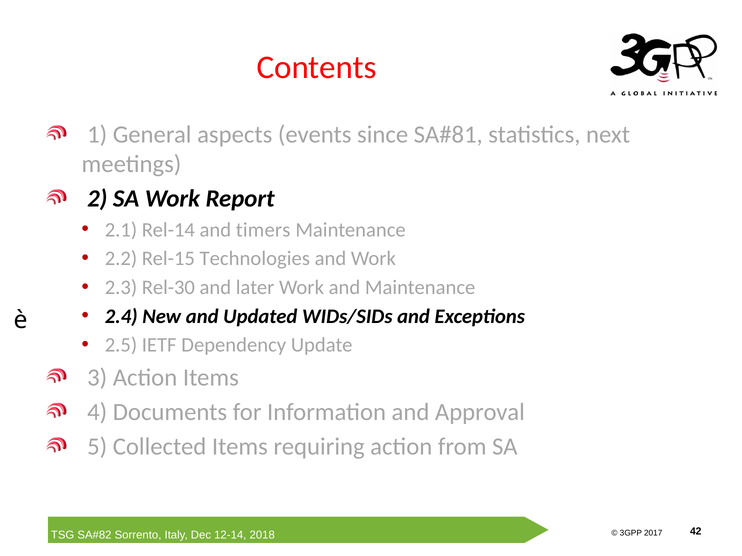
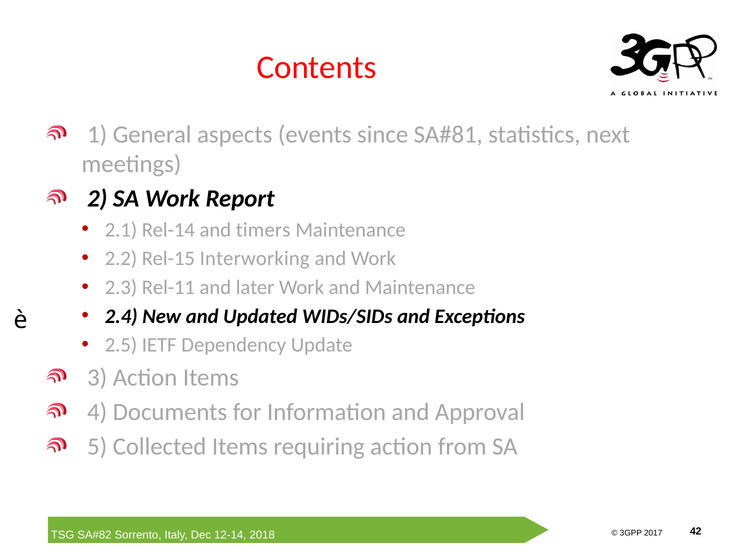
Technologies: Technologies -> Interworking
Rel-30: Rel-30 -> Rel-11
